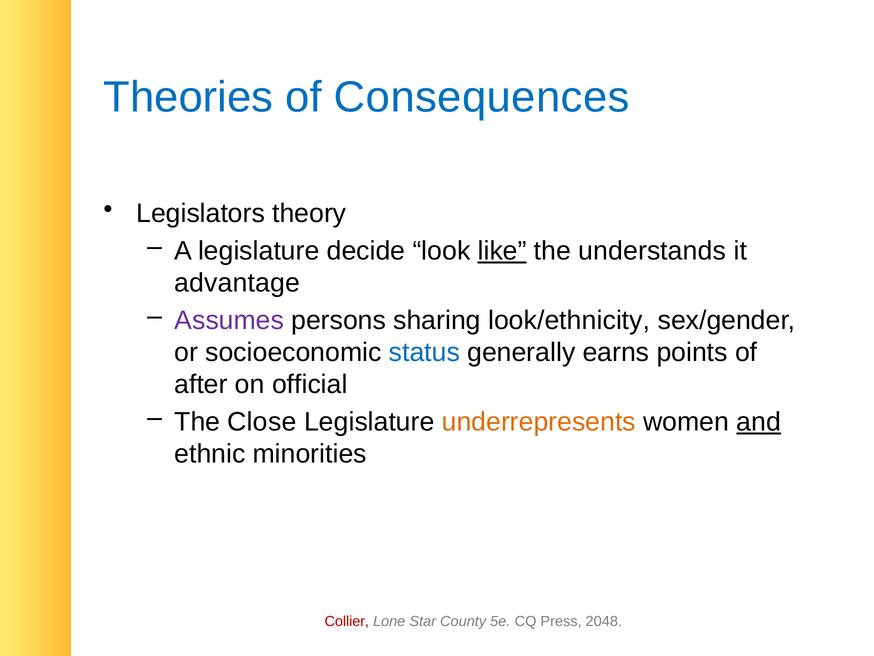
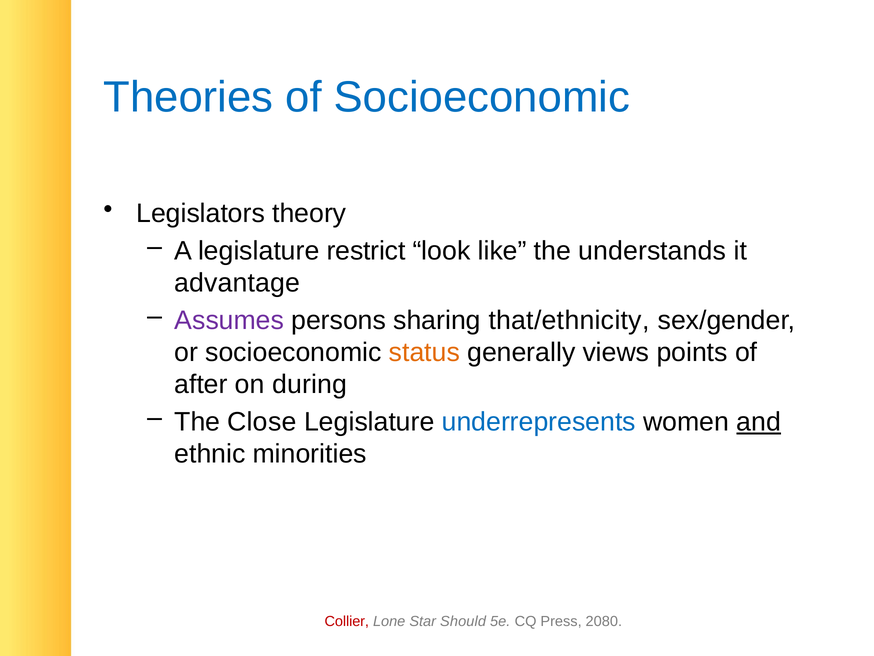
of Consequences: Consequences -> Socioeconomic
decide: decide -> restrict
like underline: present -> none
look/ethnicity: look/ethnicity -> that/ethnicity
status colour: blue -> orange
earns: earns -> views
official: official -> during
underrepresents colour: orange -> blue
County: County -> Should
2048: 2048 -> 2080
